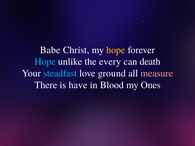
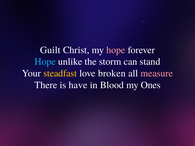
Babe: Babe -> Guilt
hope at (116, 50) colour: yellow -> pink
every: every -> storm
death: death -> stand
steadfast colour: light blue -> yellow
ground: ground -> broken
